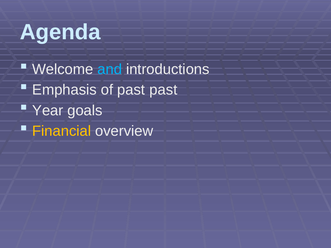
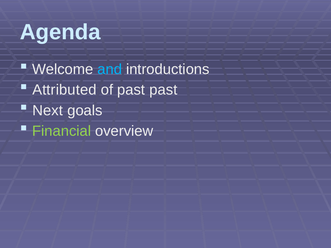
Emphasis: Emphasis -> Attributed
Year: Year -> Next
Financial colour: yellow -> light green
